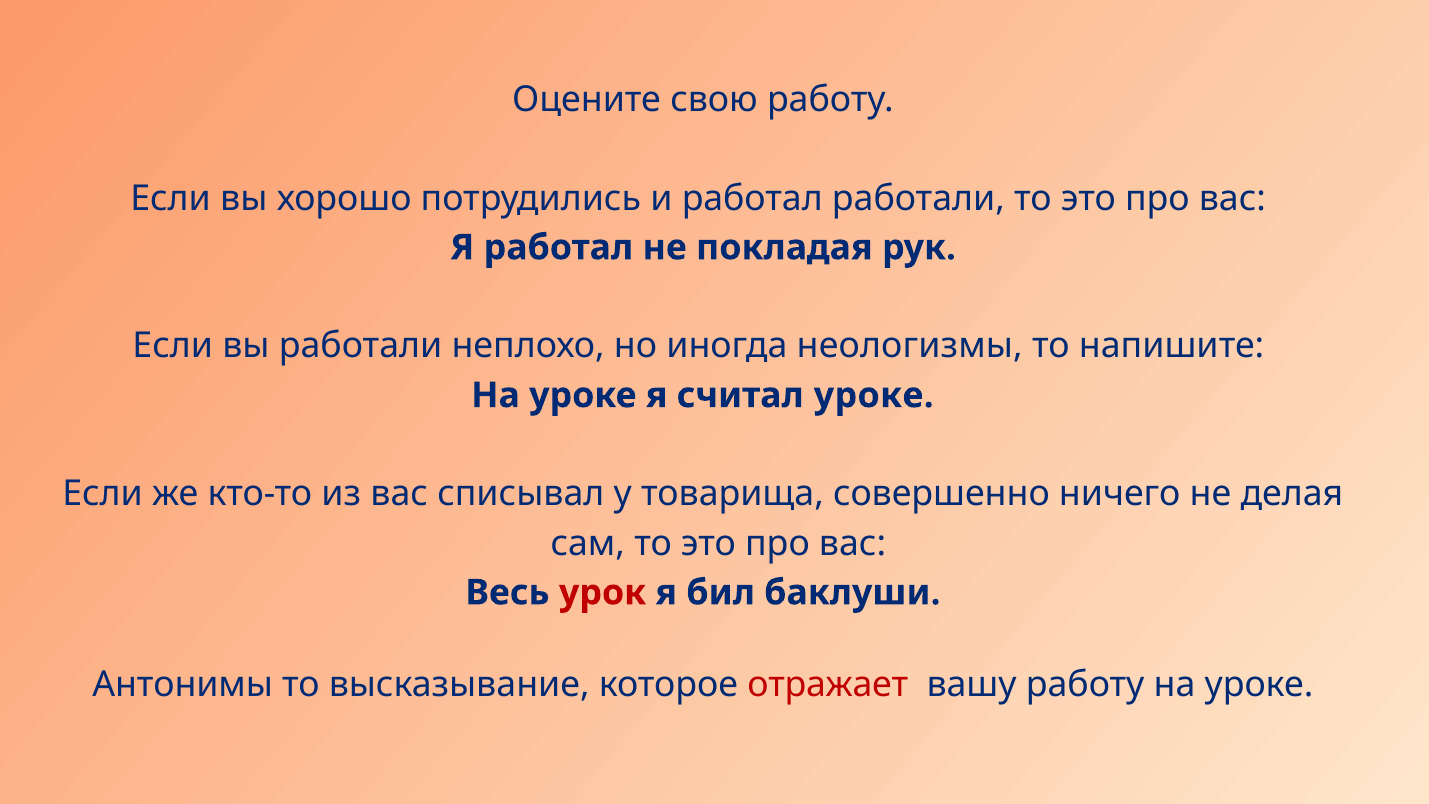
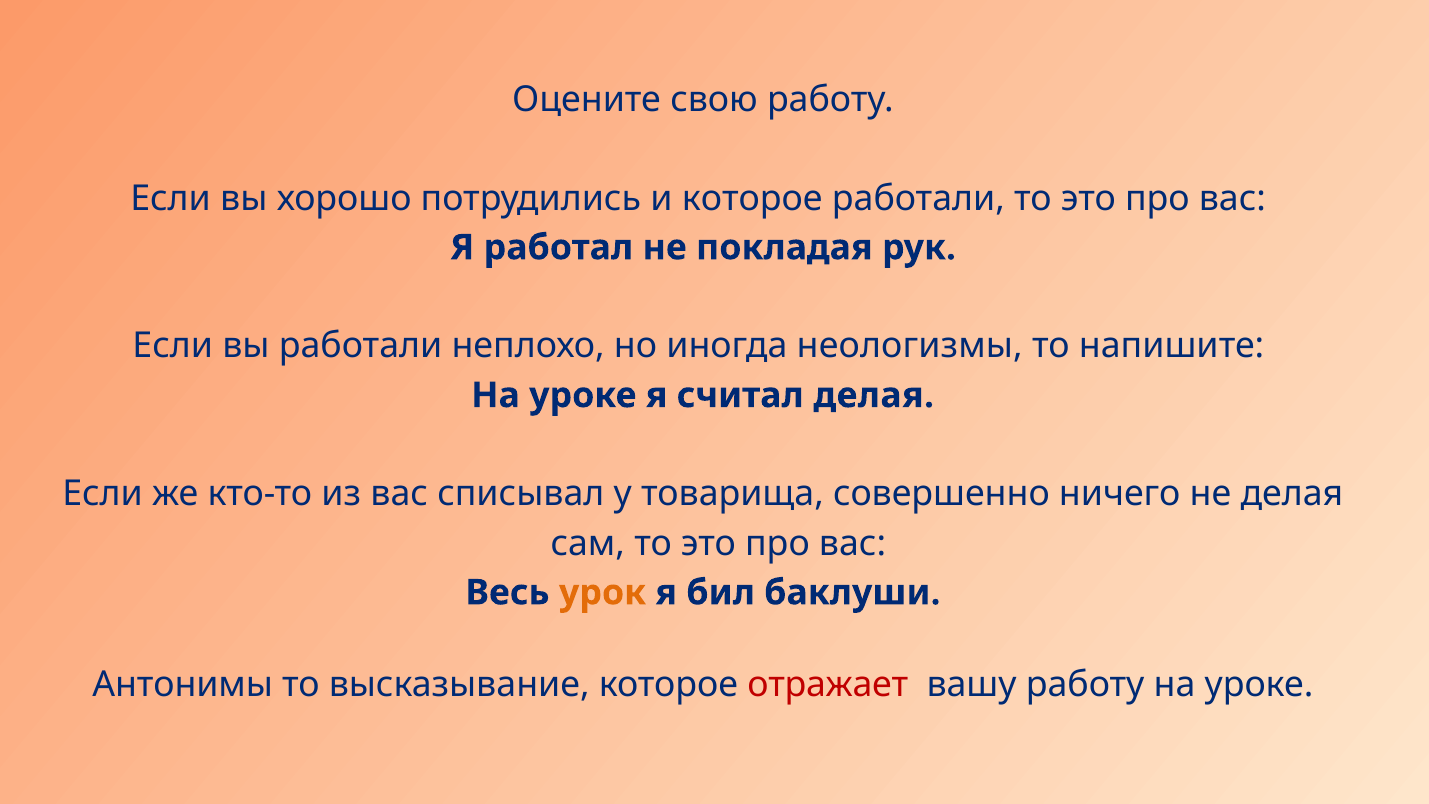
и работал: работал -> которое
считал уроке: уроке -> делая
урок colour: red -> orange
